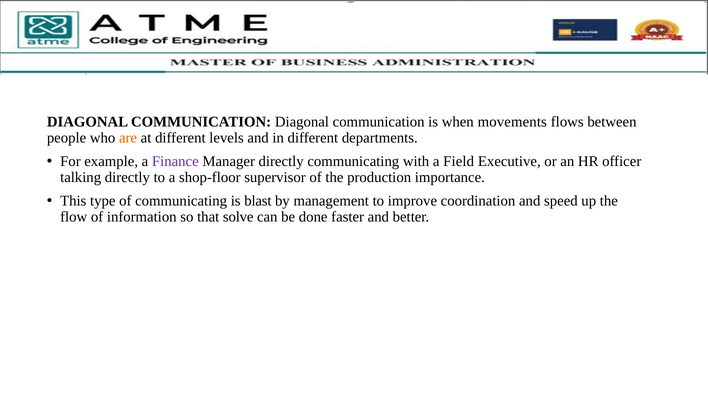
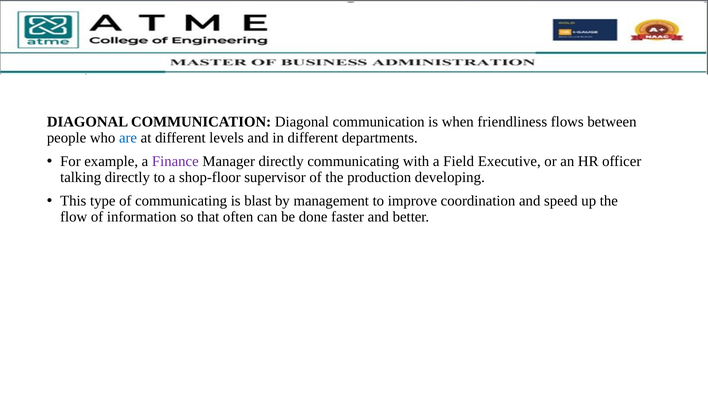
movements: movements -> friendliness
are colour: orange -> blue
importance: importance -> developing
solve: solve -> often
